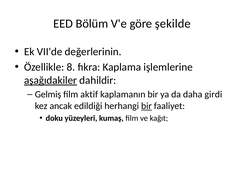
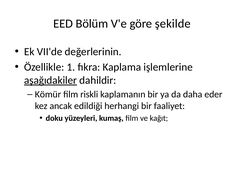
8: 8 -> 1
Gelmiş: Gelmiş -> Kömür
aktif: aktif -> riskli
girdi: girdi -> eder
bir at (146, 106) underline: present -> none
